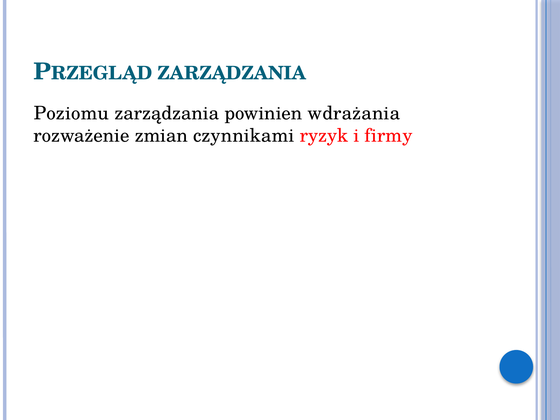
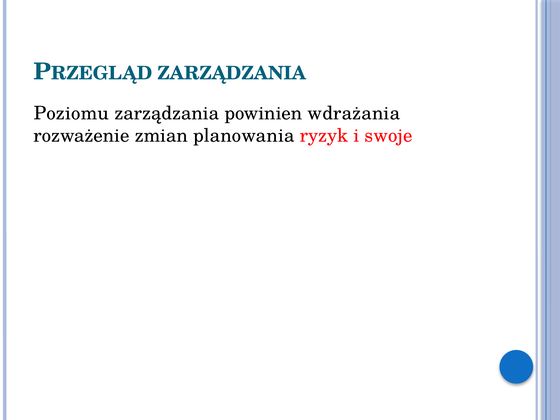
czynnikami: czynnikami -> planowania
firmy: firmy -> swoje
